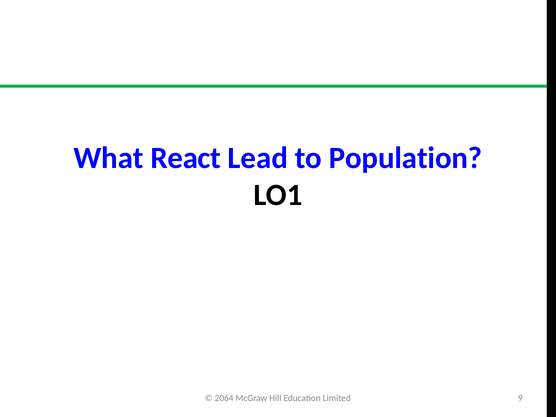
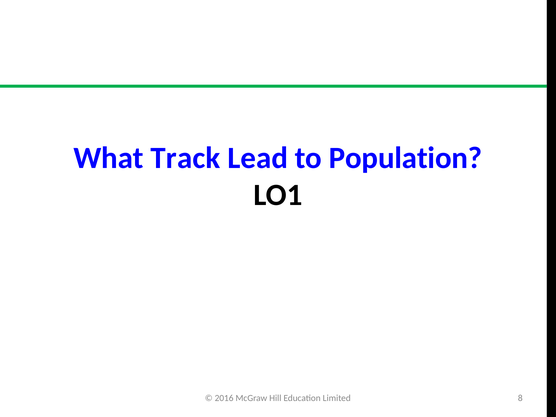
React: React -> Track
2064: 2064 -> 2016
9: 9 -> 8
